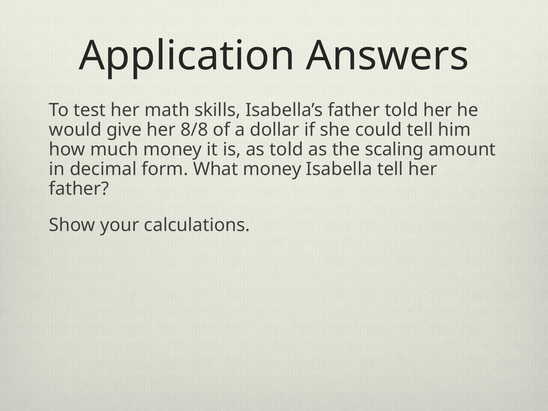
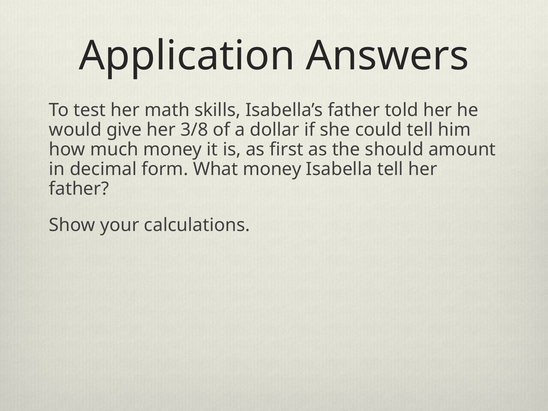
8/8: 8/8 -> 3/8
as told: told -> first
scaling: scaling -> should
